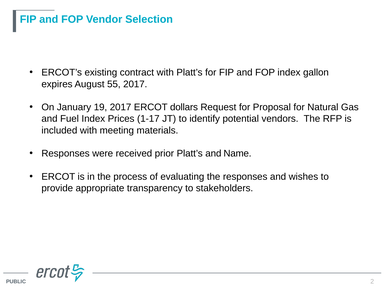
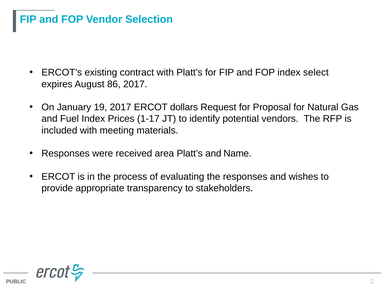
gallon: gallon -> select
55: 55 -> 86
prior: prior -> area
